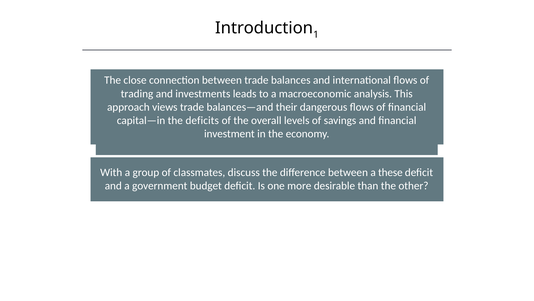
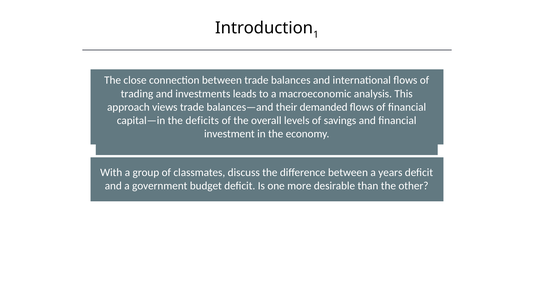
dangerous: dangerous -> demanded
these: these -> years
